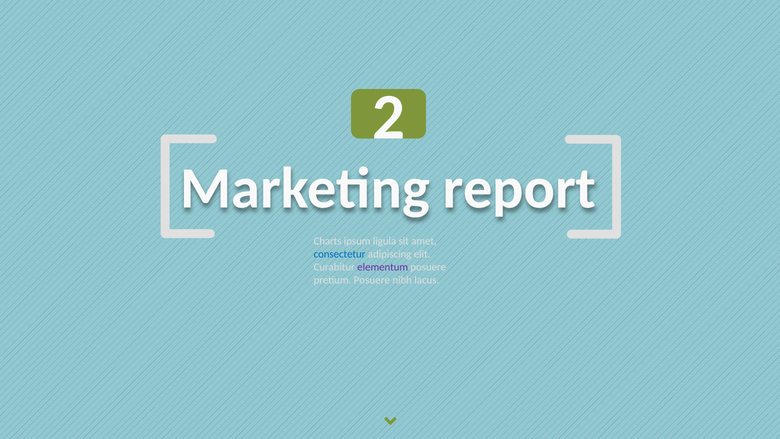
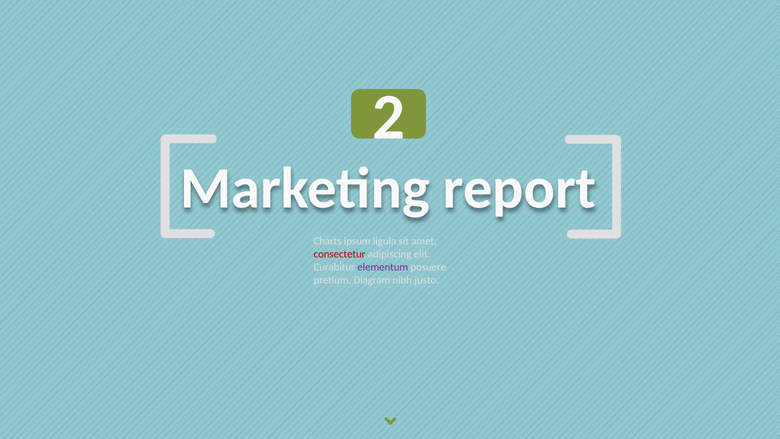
consectetur colour: blue -> red
pretium Posuere: Posuere -> Diagram
lacus: lacus -> justo
